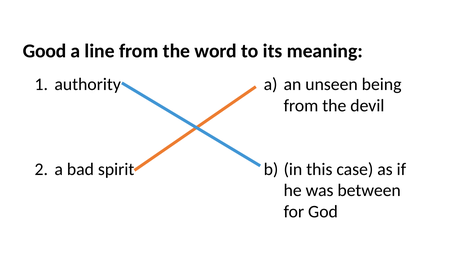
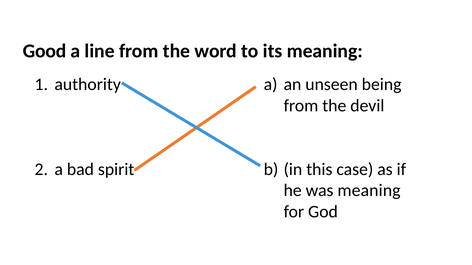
was between: between -> meaning
